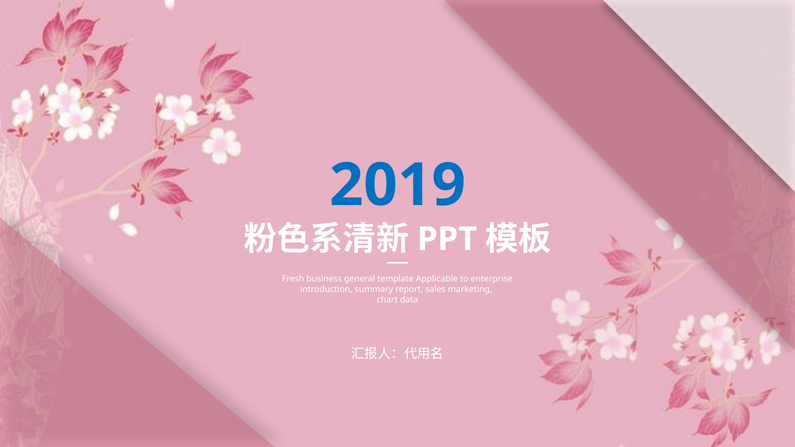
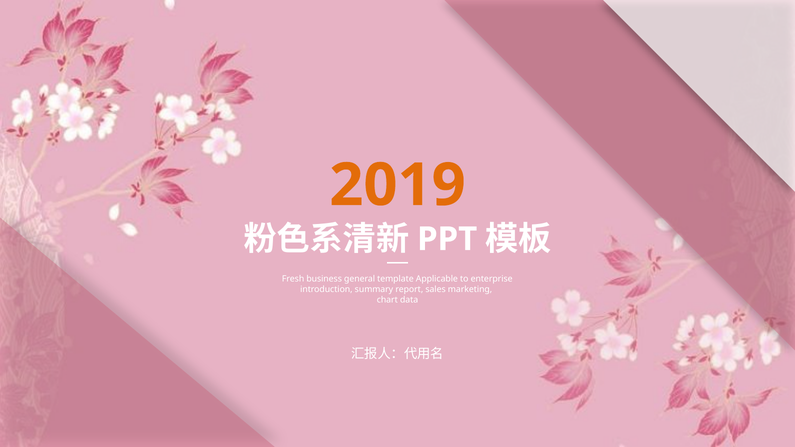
2019 colour: blue -> orange
